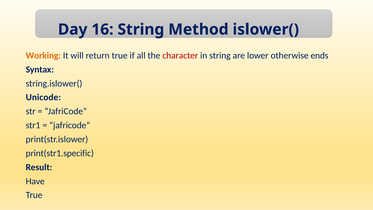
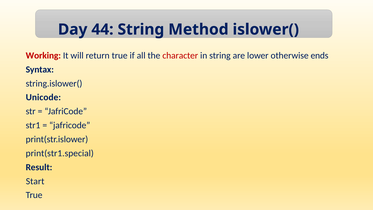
16: 16 -> 44
Working colour: orange -> red
print(str1.specific: print(str1.specific -> print(str1.special
Have: Have -> Start
